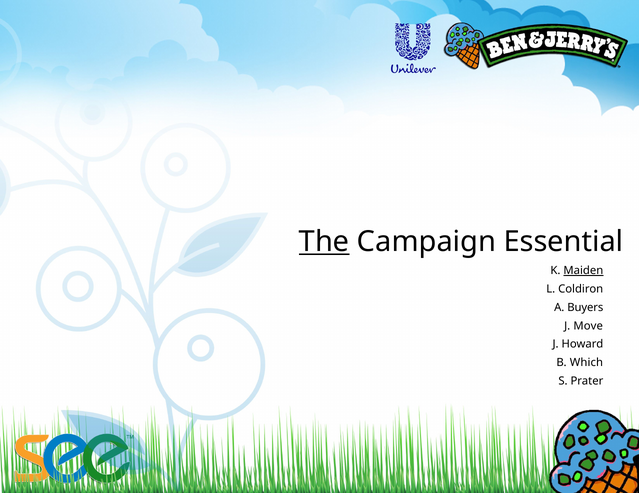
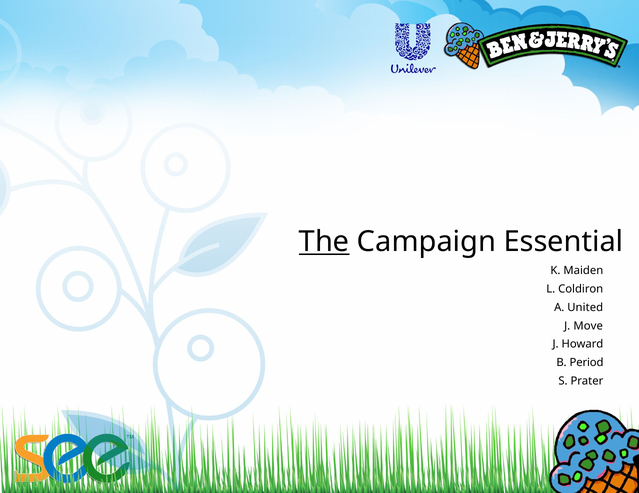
Maiden underline: present -> none
Buyers: Buyers -> United
Which: Which -> Period
